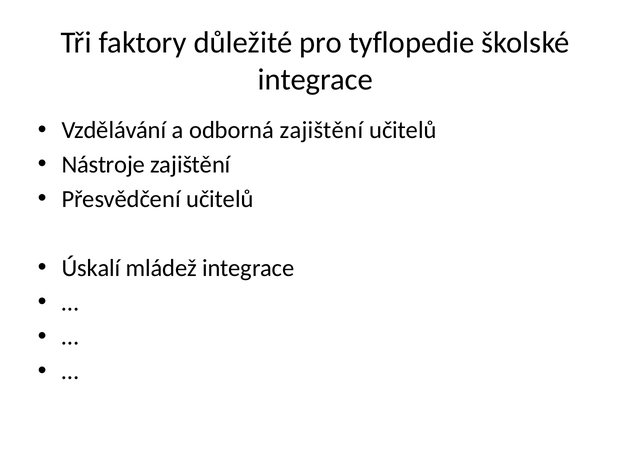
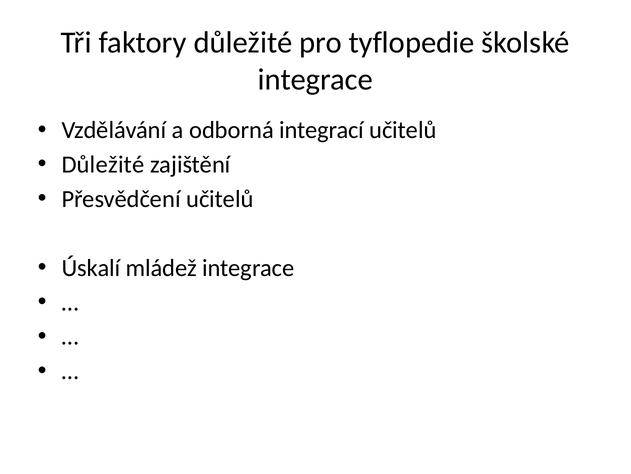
odborná zajištění: zajištění -> integrací
Nástroje at (103, 164): Nástroje -> Důležité
